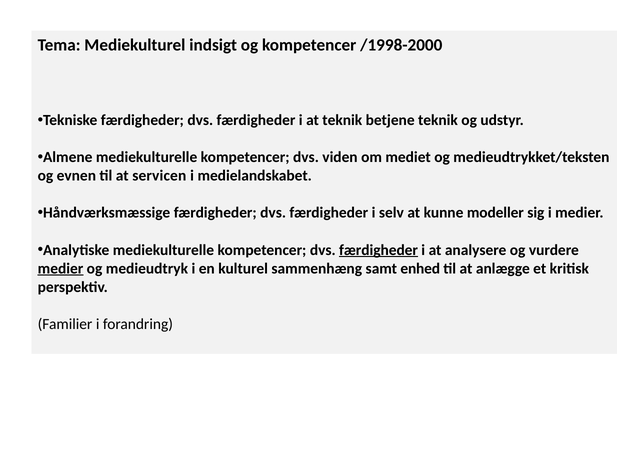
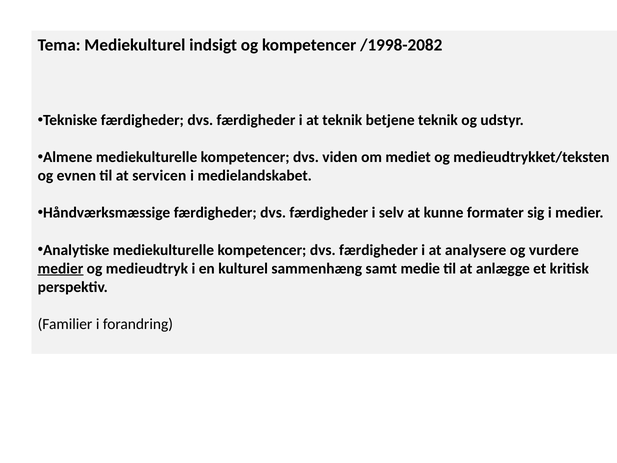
/1998-2000: /1998-2000 -> /1998-2082
modeller: modeller -> formater
færdigheder at (379, 250) underline: present -> none
enhed: enhed -> medie
